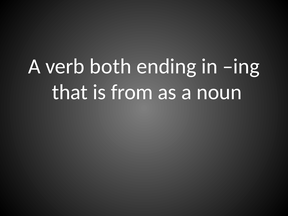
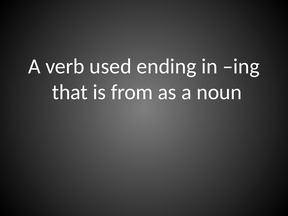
both: both -> used
